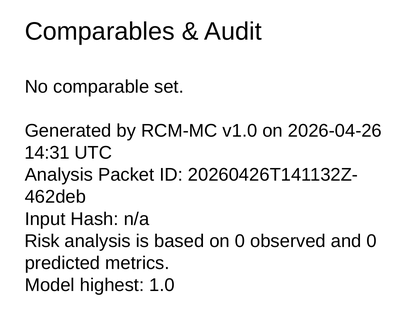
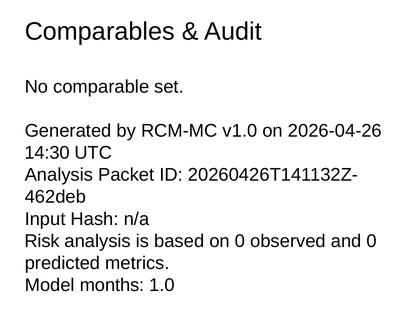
14:31: 14:31 -> 14:30
highest: highest -> months
